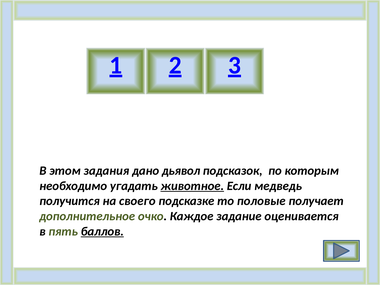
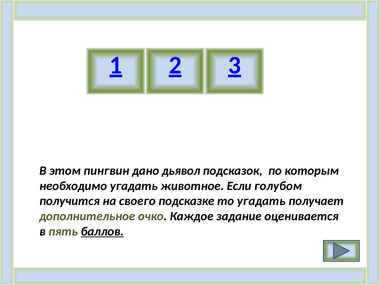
задания: задания -> пингвин
животное underline: present -> none
медведь: медведь -> голубом
то половые: половые -> угадать
